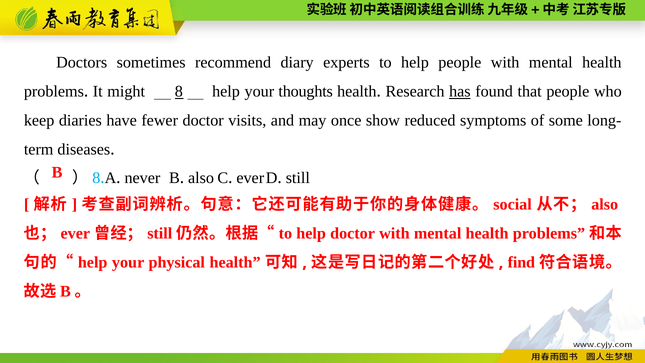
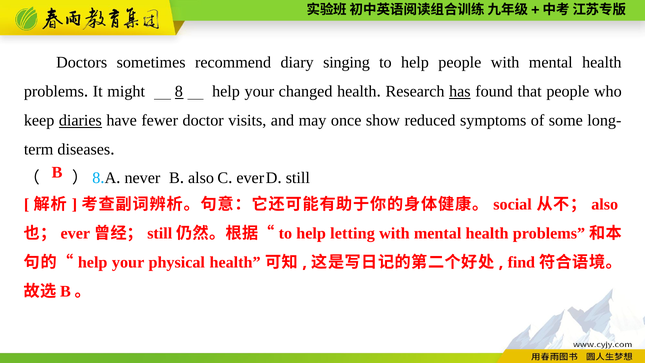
experts: experts -> singing
thoughts: thoughts -> changed
diaries underline: none -> present
help doctor: doctor -> letting
